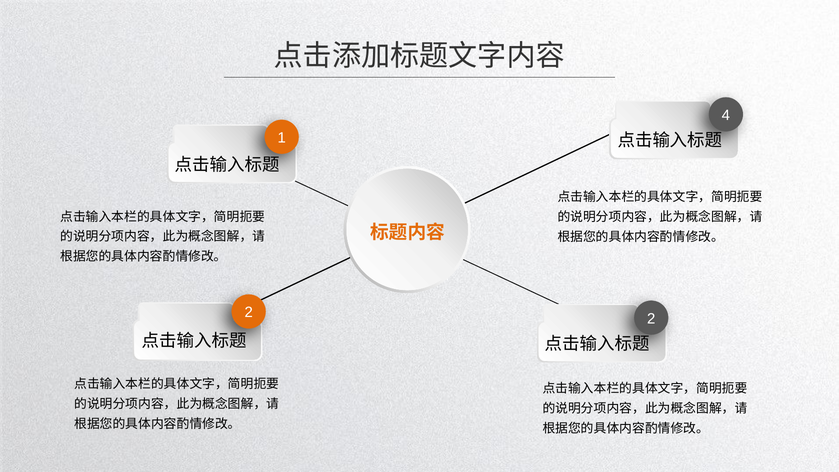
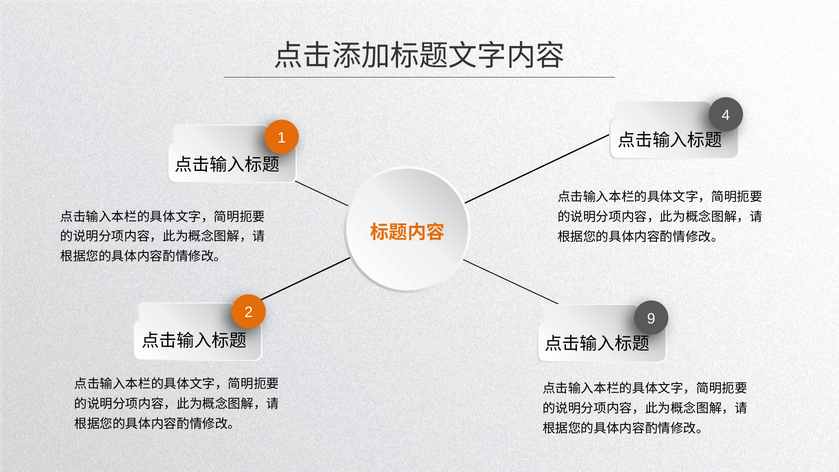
2 2: 2 -> 9
